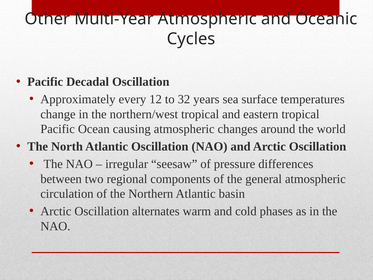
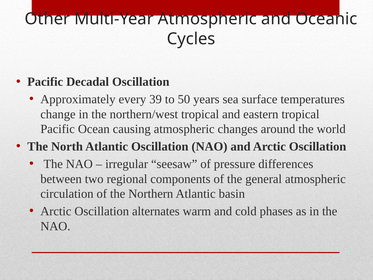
12: 12 -> 39
32: 32 -> 50
